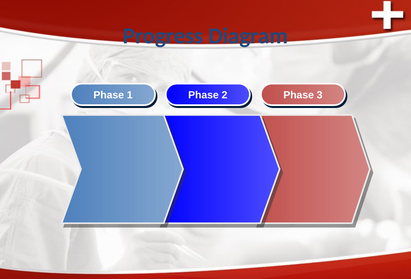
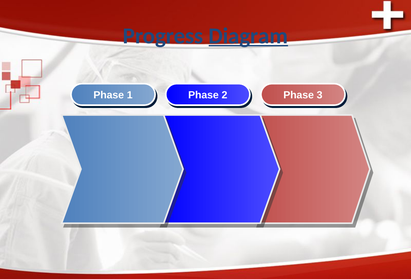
Diagram underline: none -> present
